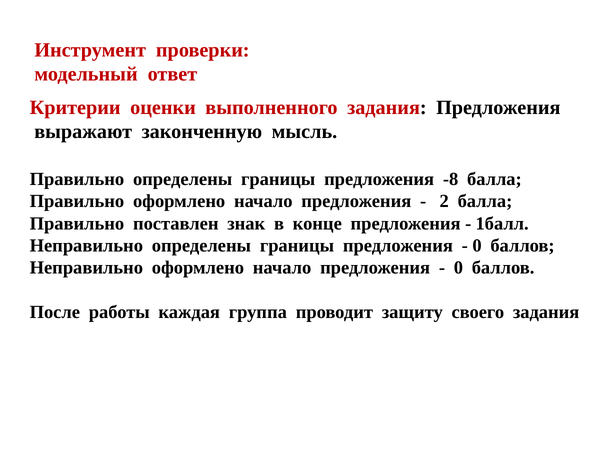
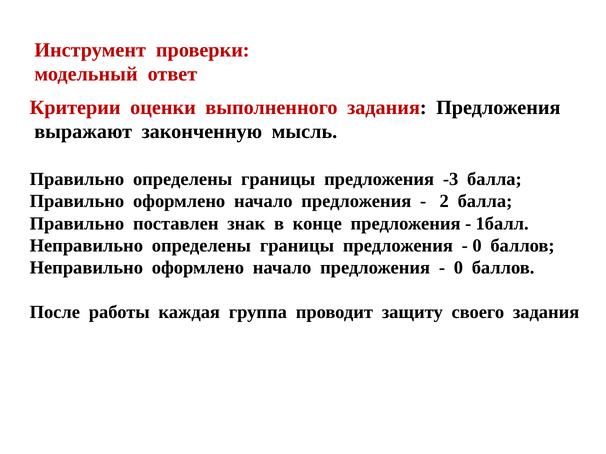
-8: -8 -> -3
